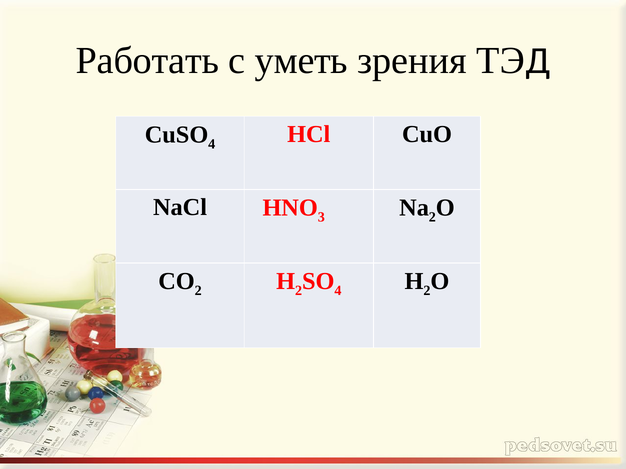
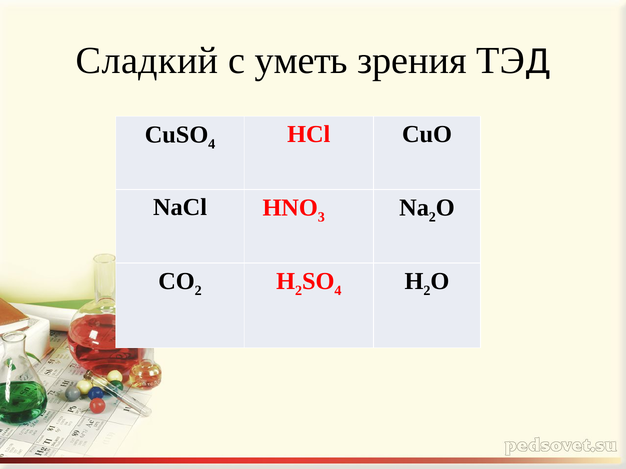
Работать: Работать -> Сладкий
